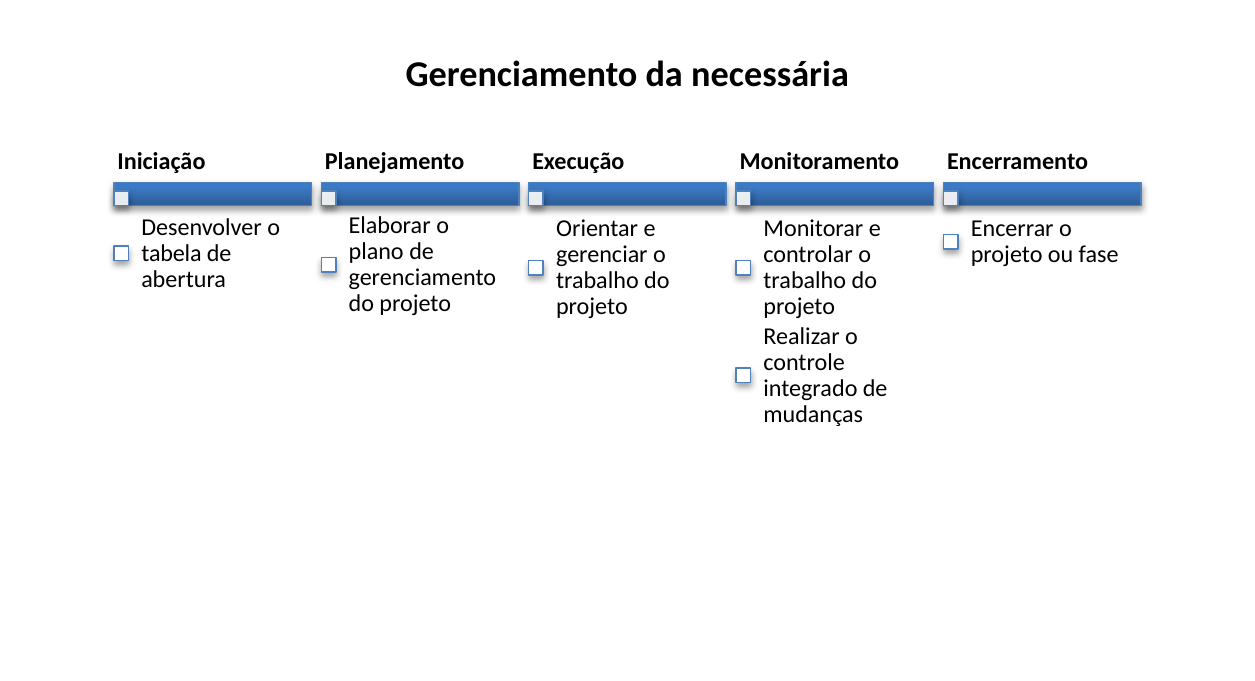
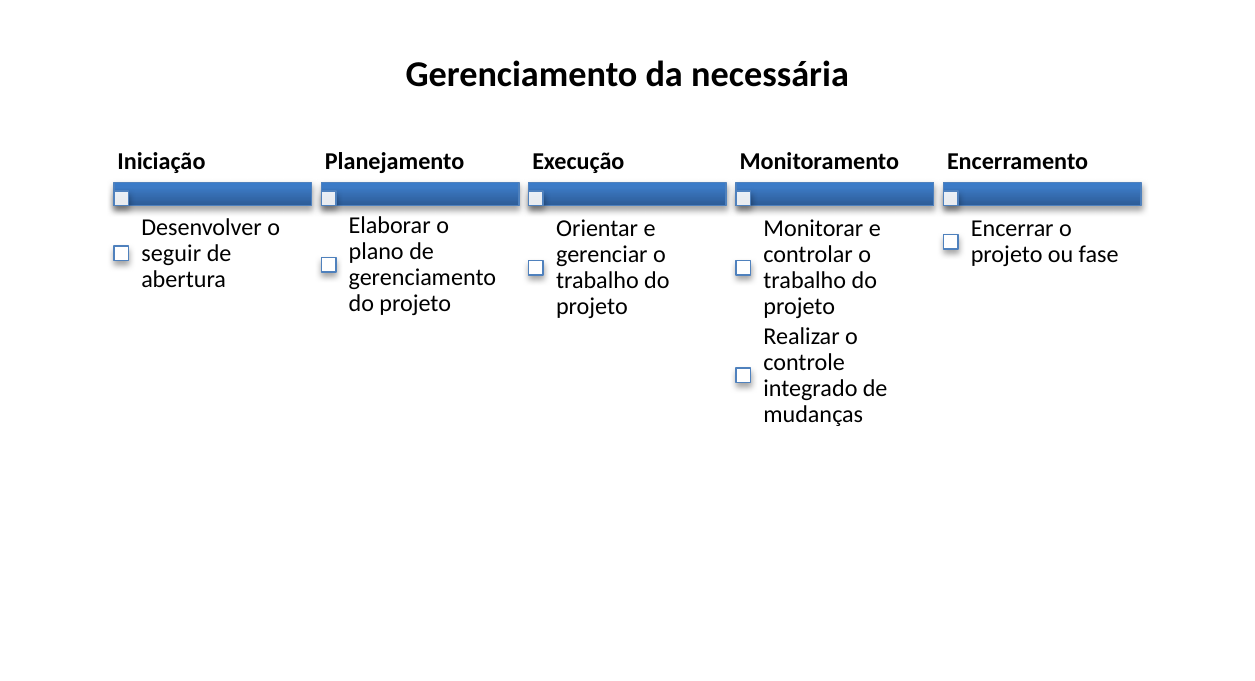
tabela: tabela -> seguir
